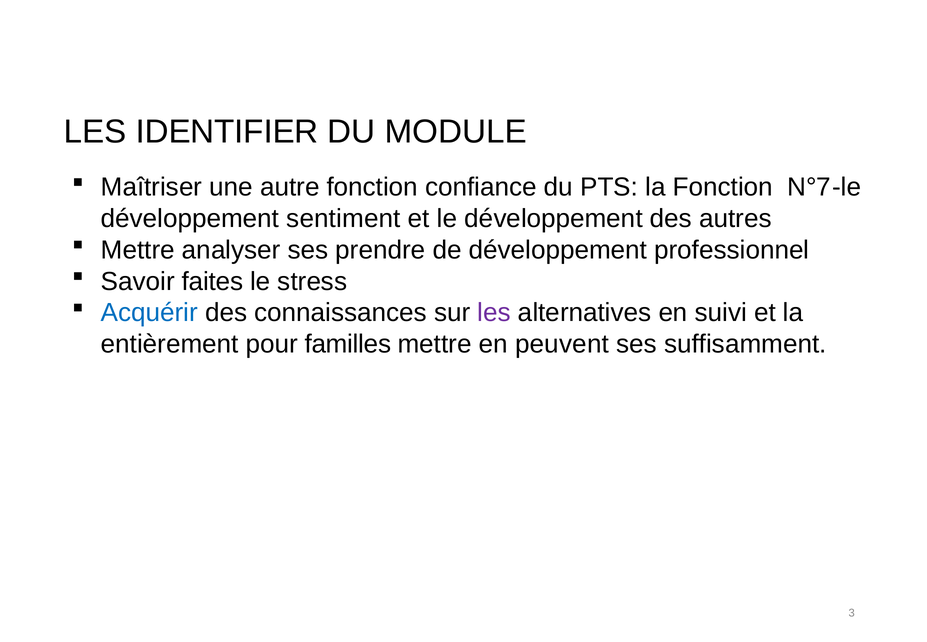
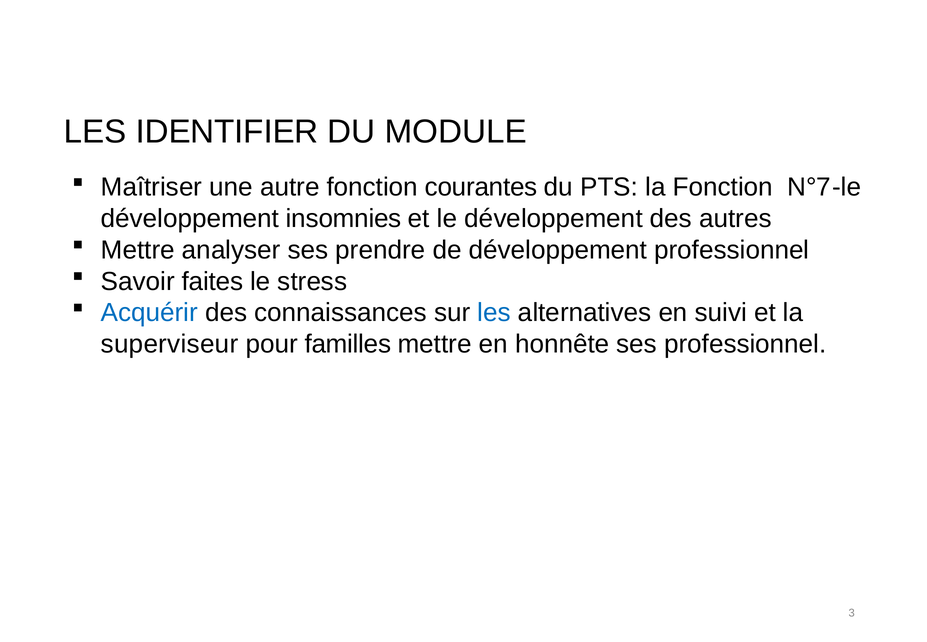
confiance: confiance -> courantes
sentiment: sentiment -> insomnies
les at (494, 313) colour: purple -> blue
entièrement: entièrement -> superviseur
peuvent: peuvent -> honnête
ses suffisamment: suffisamment -> professionnel
